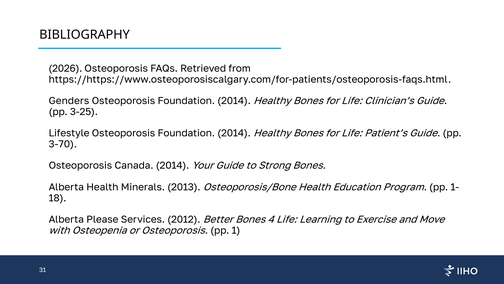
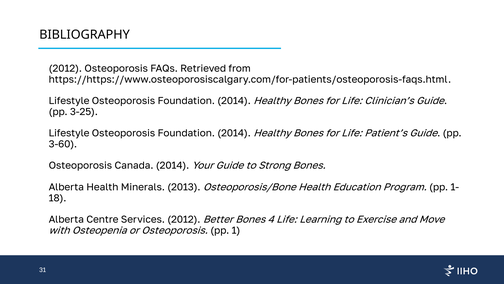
2026 at (65, 68): 2026 -> 2012
Genders at (69, 101): Genders -> Lifestyle
3-70: 3-70 -> 3-60
Please: Please -> Centre
